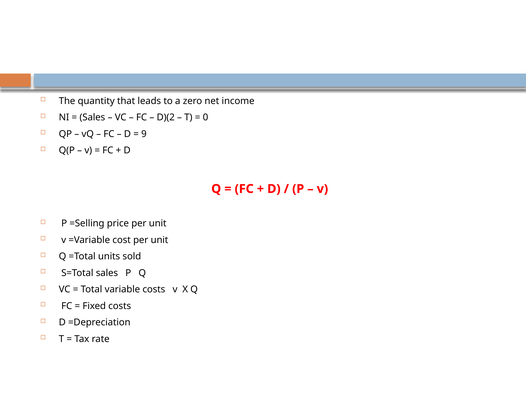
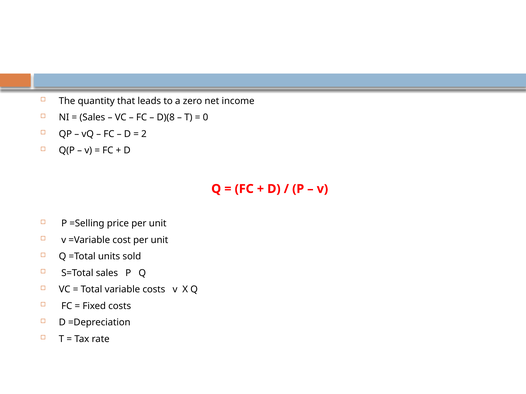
D)(2: D)(2 -> D)(8
9: 9 -> 2
